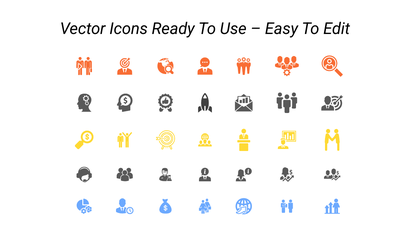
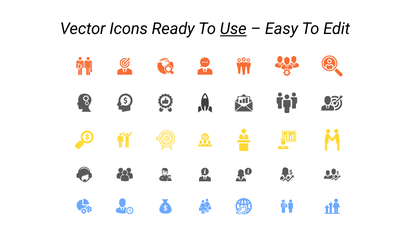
Use underline: none -> present
